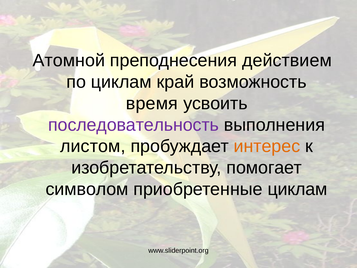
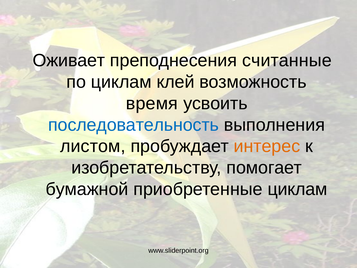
Атомной: Атомной -> Оживает
действием: действием -> считанные
край: край -> клей
последовательность colour: purple -> blue
символом: символом -> бумажной
